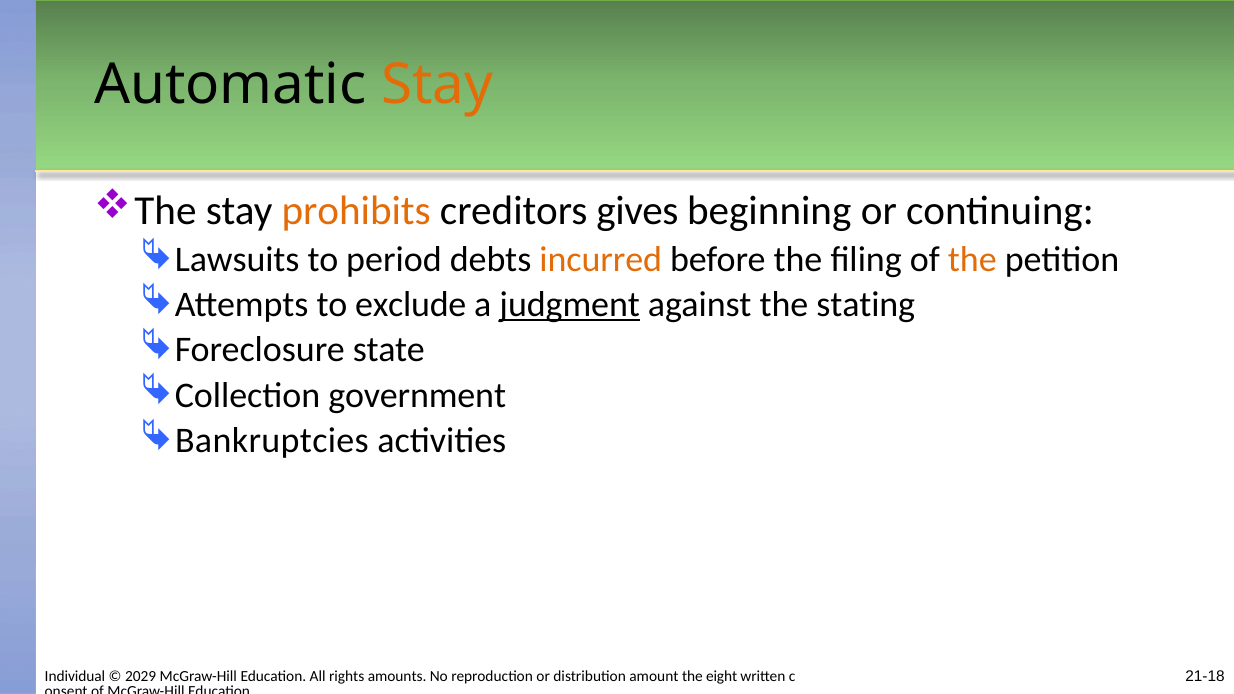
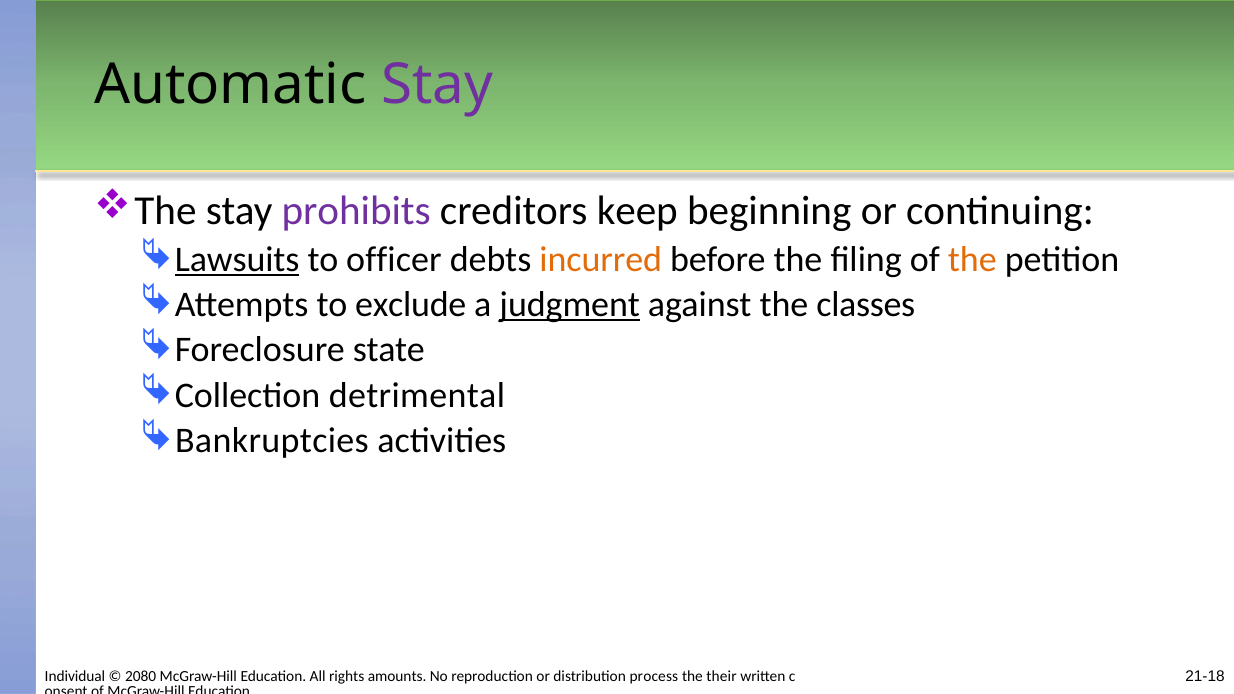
Stay at (437, 85) colour: orange -> purple
prohibits colour: orange -> purple
gives: gives -> keep
Lawsuits underline: none -> present
period: period -> officer
stating: stating -> classes
government: government -> detrimental
2029: 2029 -> 2080
amount: amount -> process
eight: eight -> their
